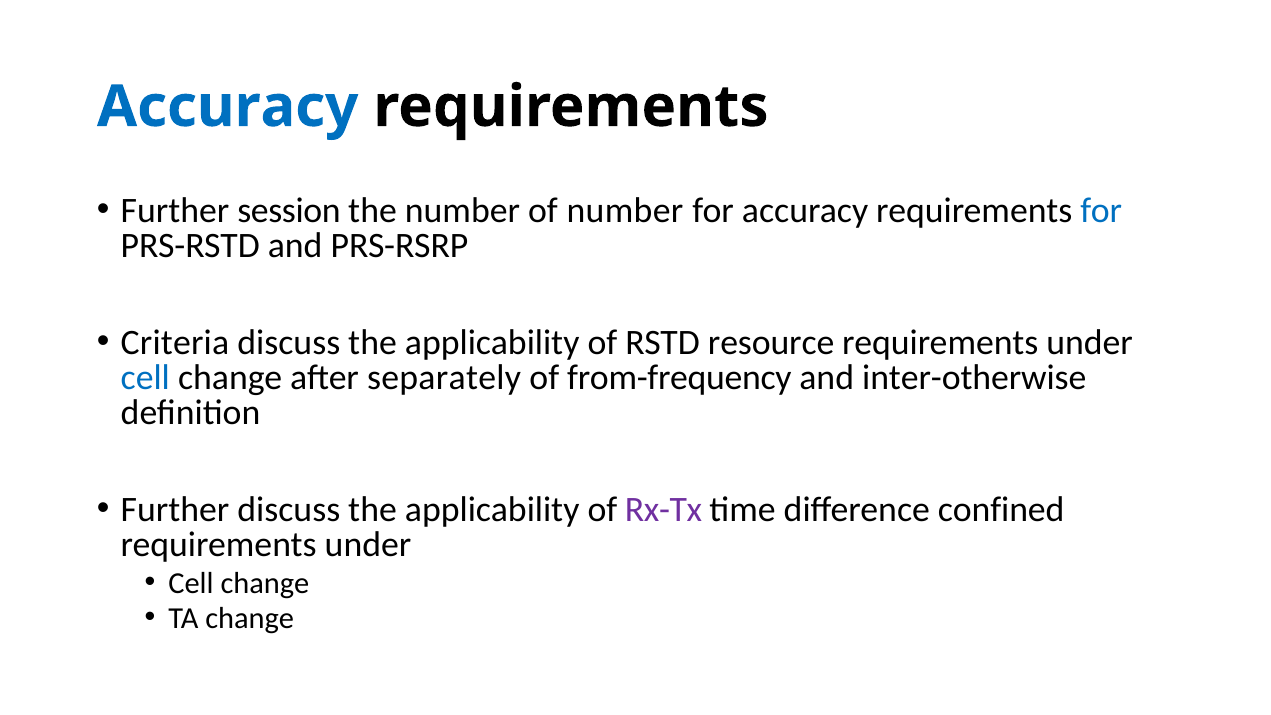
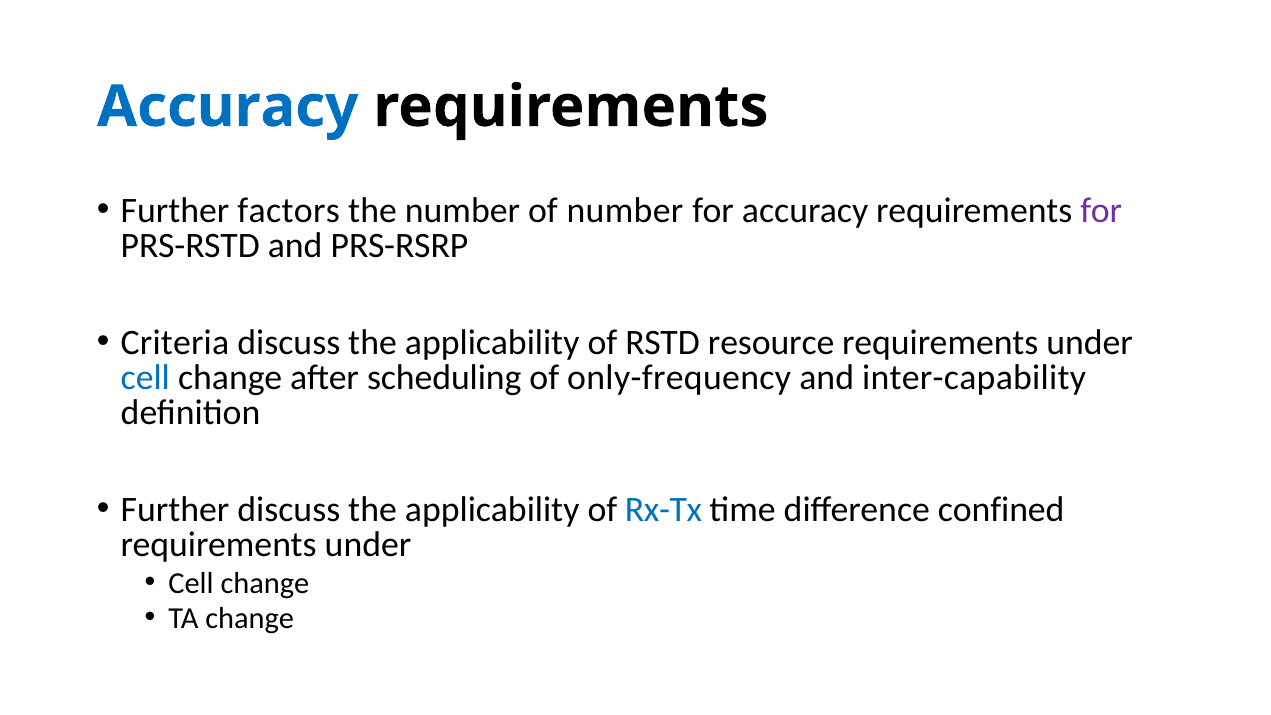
session: session -> factors
for at (1101, 211) colour: blue -> purple
separately: separately -> scheduling
from-frequency: from-frequency -> only-frequency
inter-otherwise: inter-otherwise -> inter-capability
Rx-Tx colour: purple -> blue
